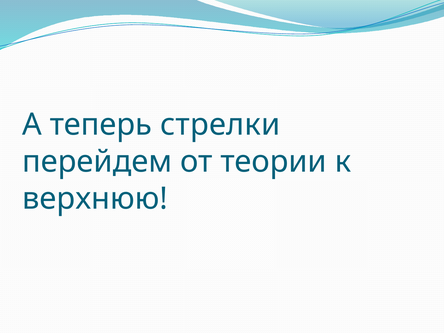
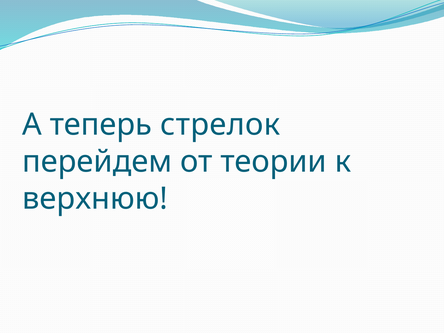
стрелки: стрелки -> стрелок
